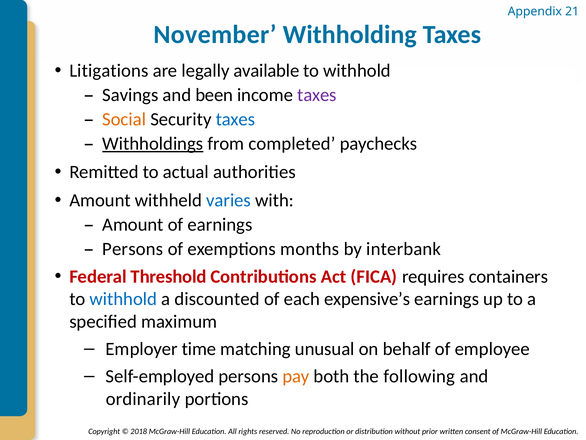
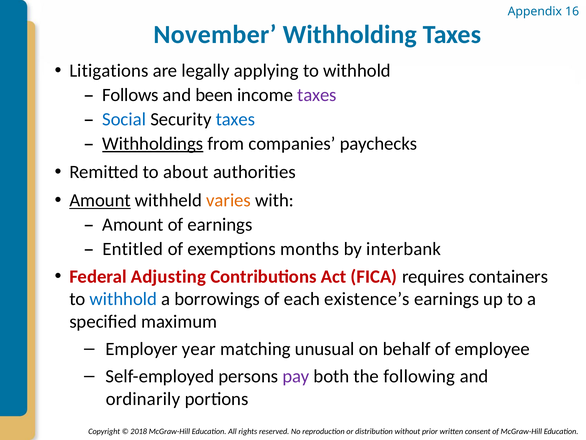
21: 21 -> 16
available: available -> applying
Savings: Savings -> Follows
Social colour: orange -> blue
completed: completed -> companies
actual: actual -> about
Amount at (100, 200) underline: none -> present
varies colour: blue -> orange
Persons at (133, 249): Persons -> Entitled
Threshold: Threshold -> Adjusting
discounted: discounted -> borrowings
expensive’s: expensive’s -> existence’s
time: time -> year
pay colour: orange -> purple
